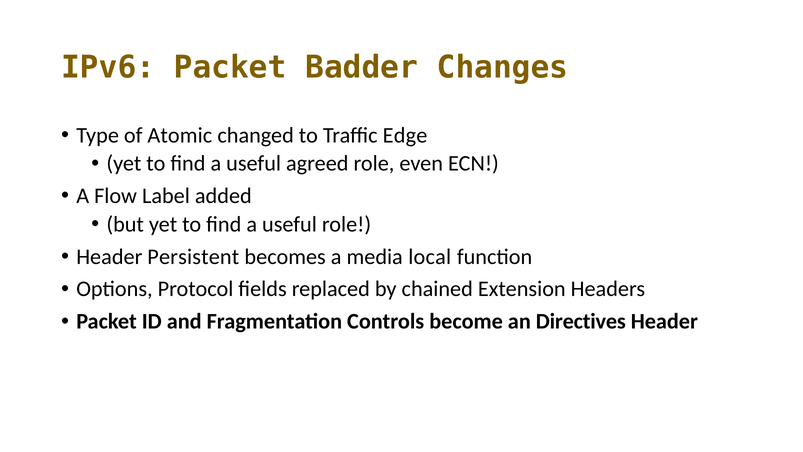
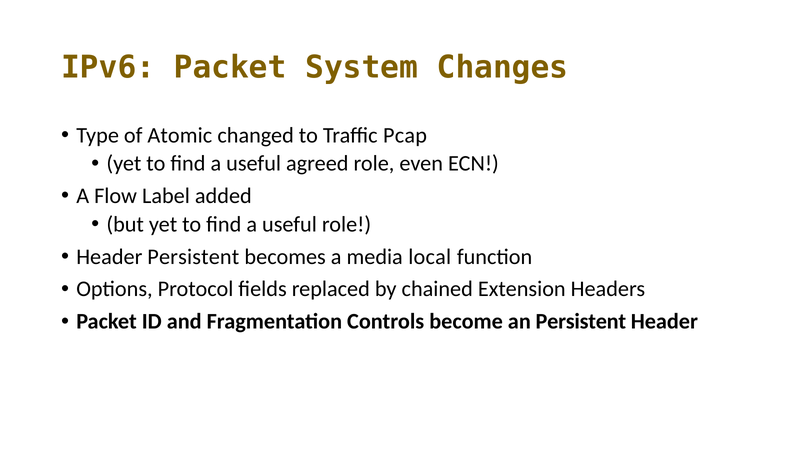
Badder: Badder -> System
Edge: Edge -> Pcap
an Directives: Directives -> Persistent
